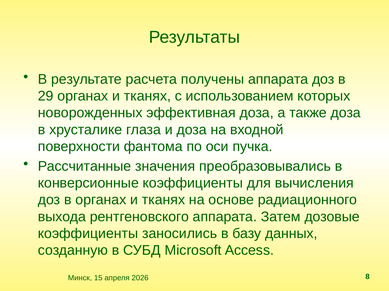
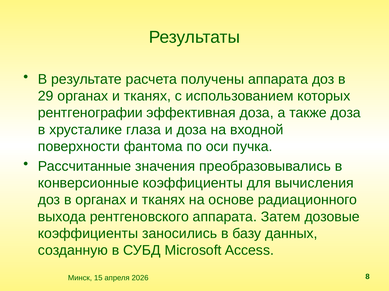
новорожденных: новорожденных -> рентгенографии
